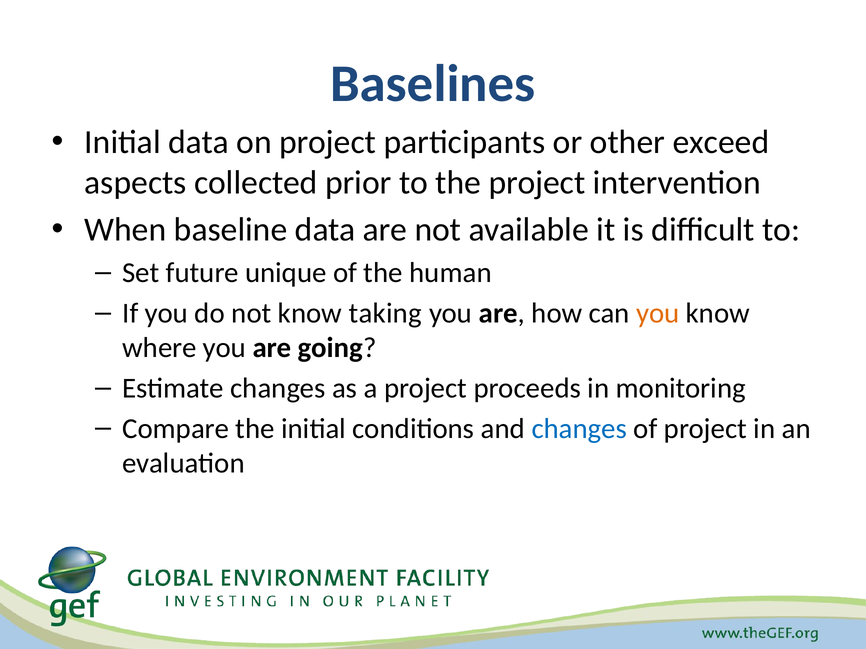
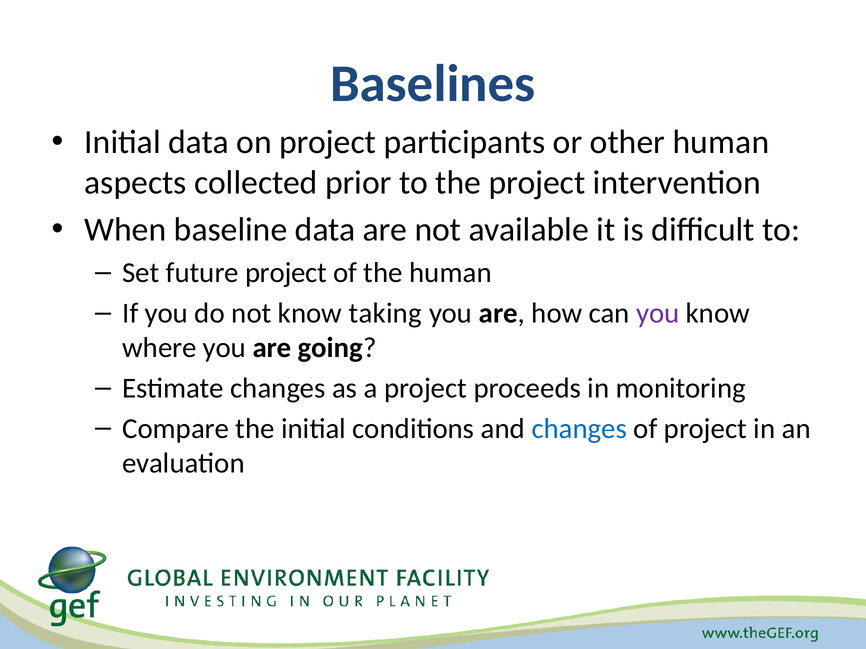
other exceed: exceed -> human
future unique: unique -> project
you at (658, 313) colour: orange -> purple
